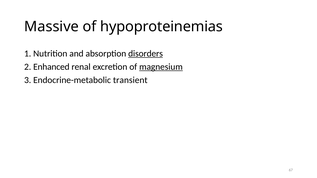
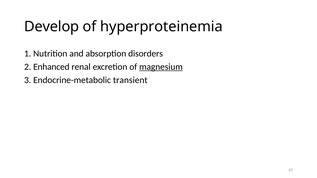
Massive: Massive -> Develop
hypoproteinemias: hypoproteinemias -> hyperproteinemia
disorders underline: present -> none
